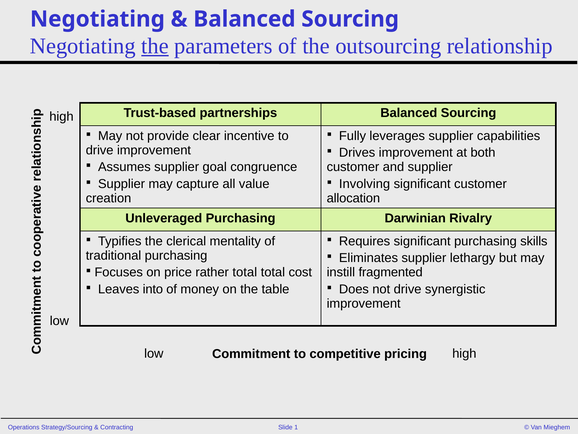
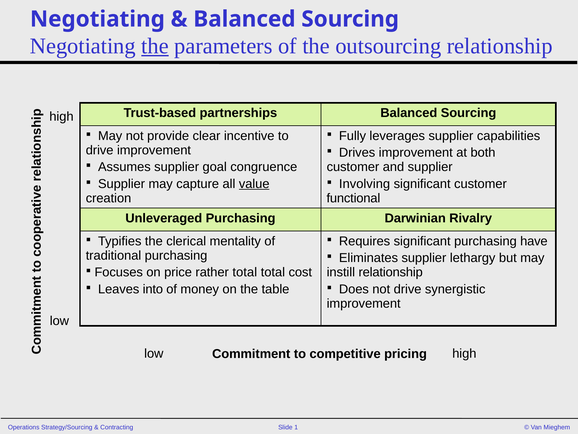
value underline: none -> present
allocation: allocation -> functional
skills: skills -> have
instill fragmented: fragmented -> relationship
